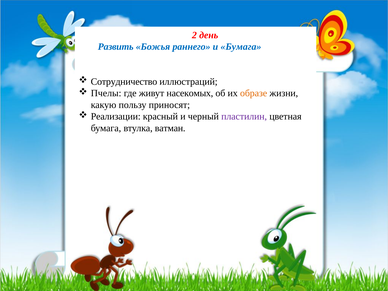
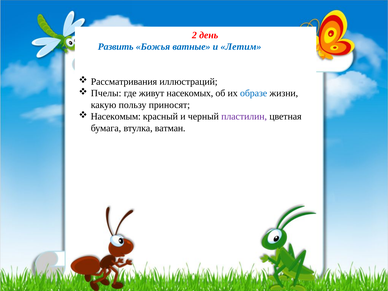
раннего: раннего -> ватные
и Бумага: Бумага -> Летим
Сотрудничество: Сотрудничество -> Рассматривания
образе colour: orange -> blue
Реализации: Реализации -> Насекомым
